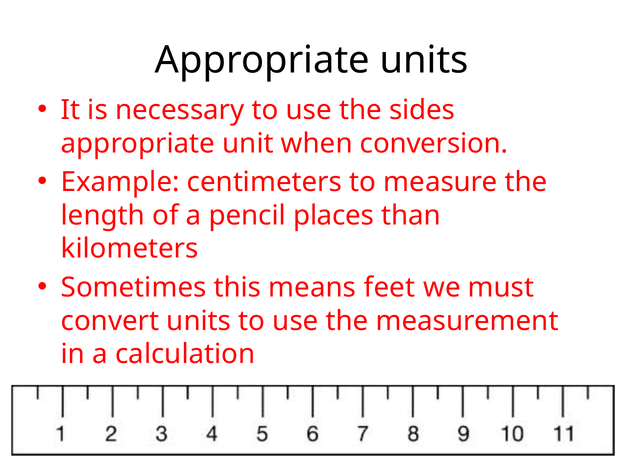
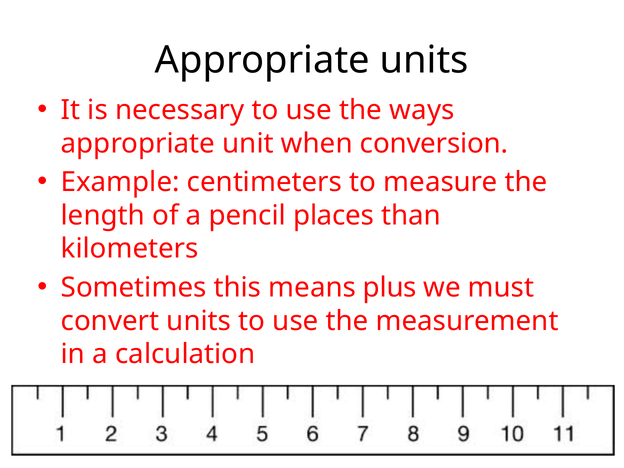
sides: sides -> ways
feet: feet -> plus
